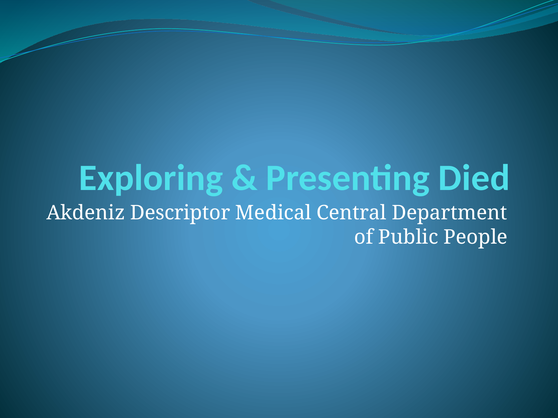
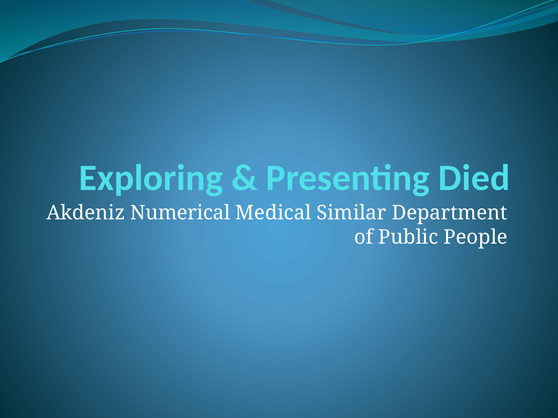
Descriptor: Descriptor -> Numerical
Central: Central -> Similar
